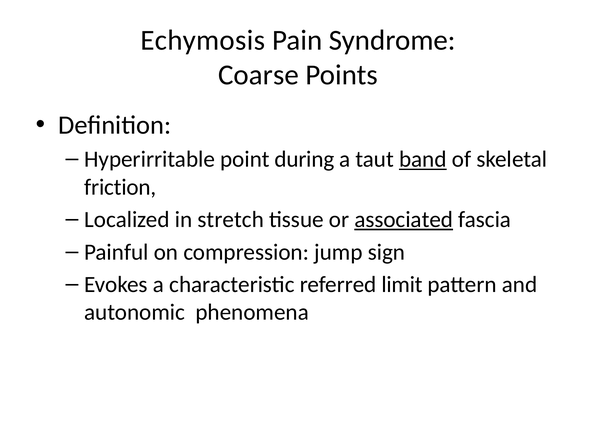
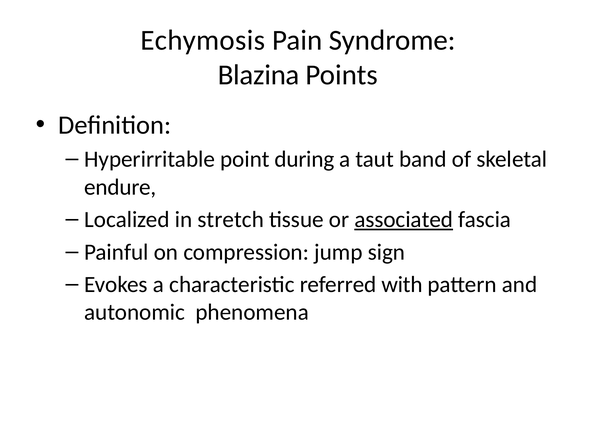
Coarse: Coarse -> Blazina
band underline: present -> none
friction: friction -> endure
limit: limit -> with
